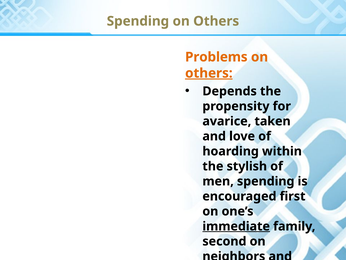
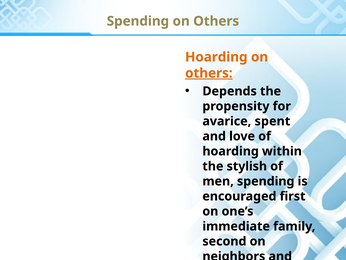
Problems at (216, 57): Problems -> Hoarding
taken: taken -> spent
immediate underline: present -> none
